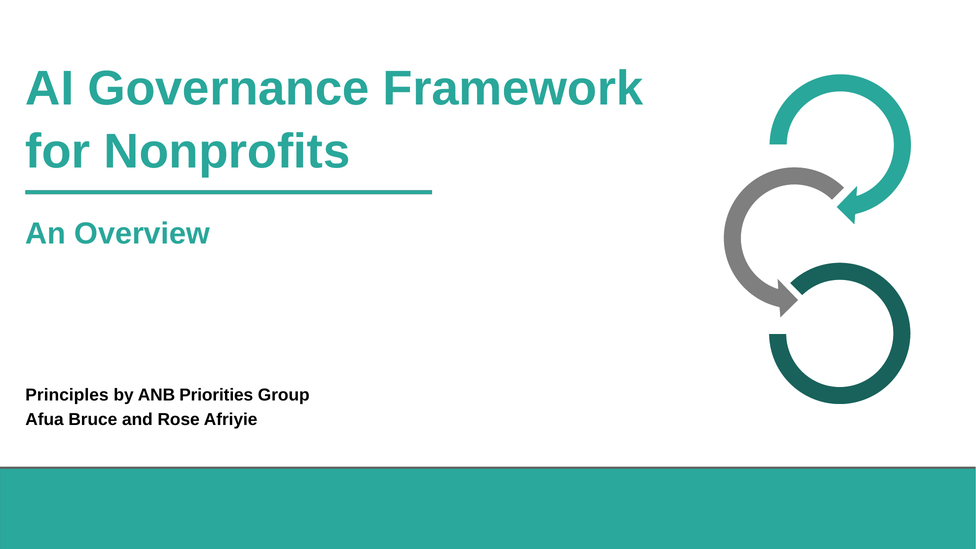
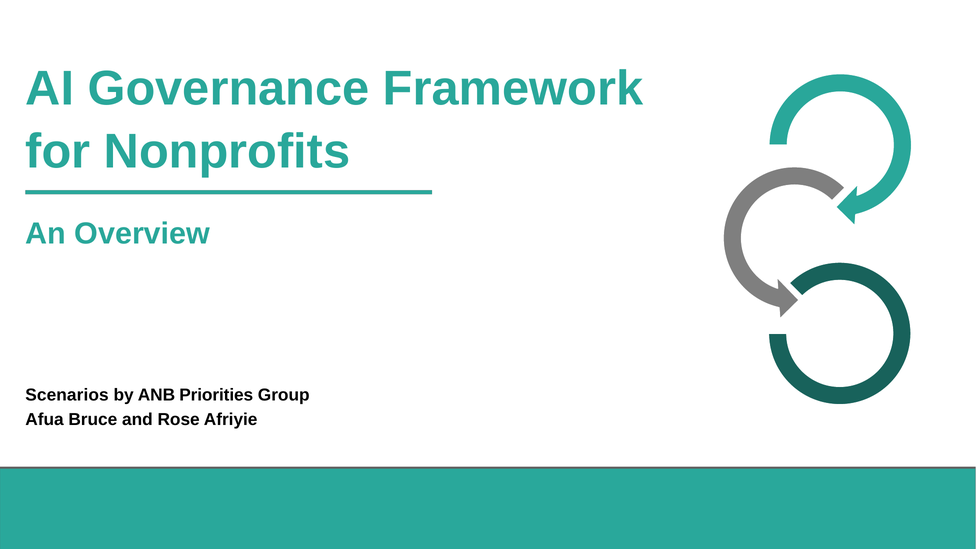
Principles: Principles -> Scenarios
